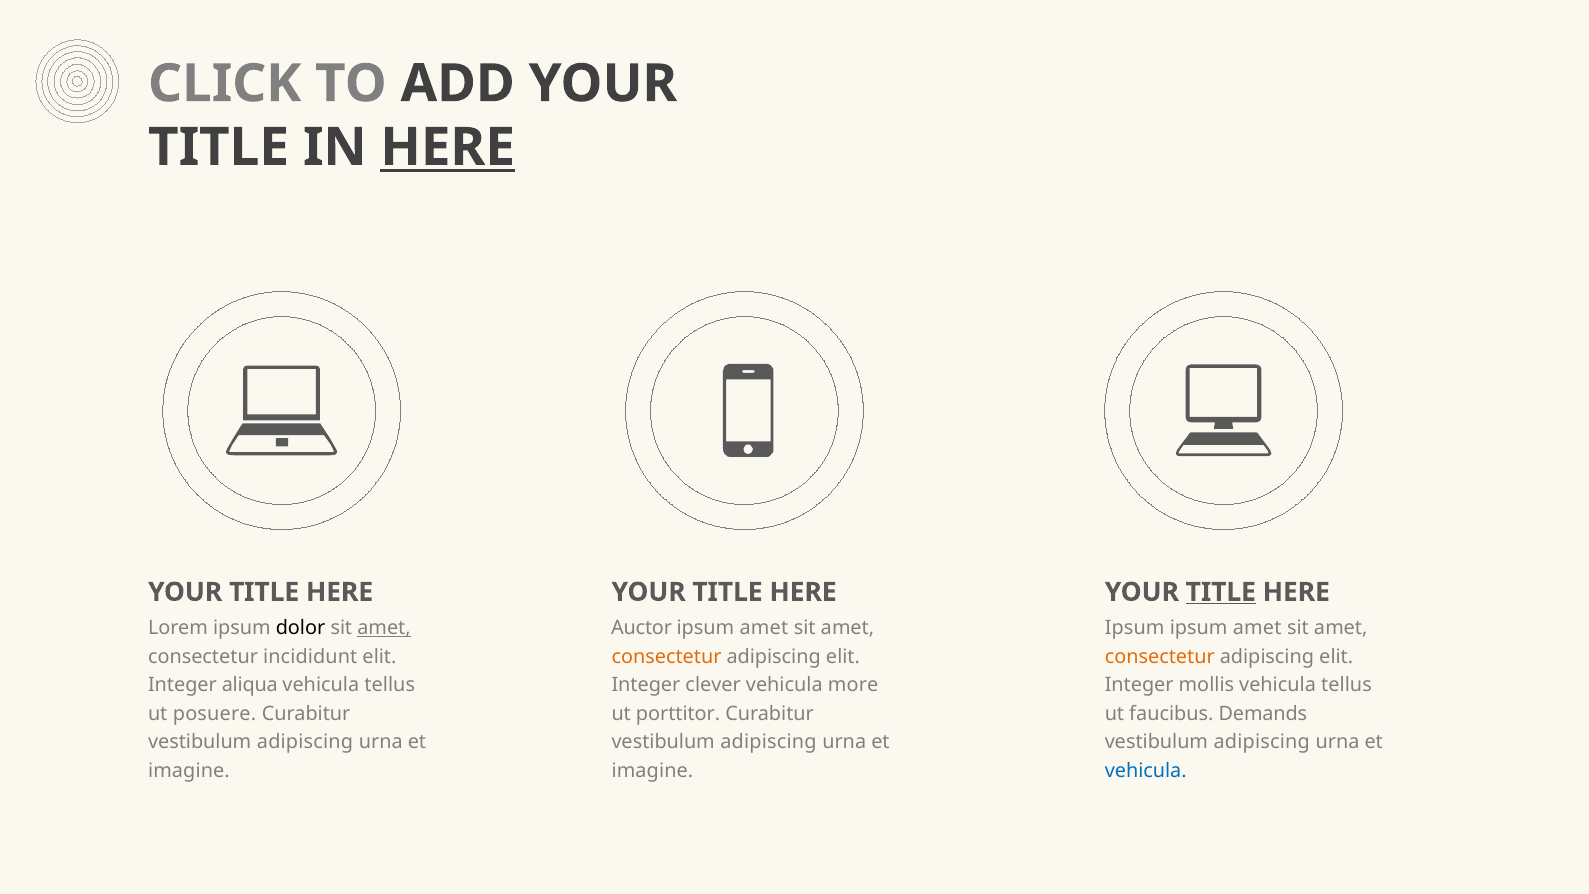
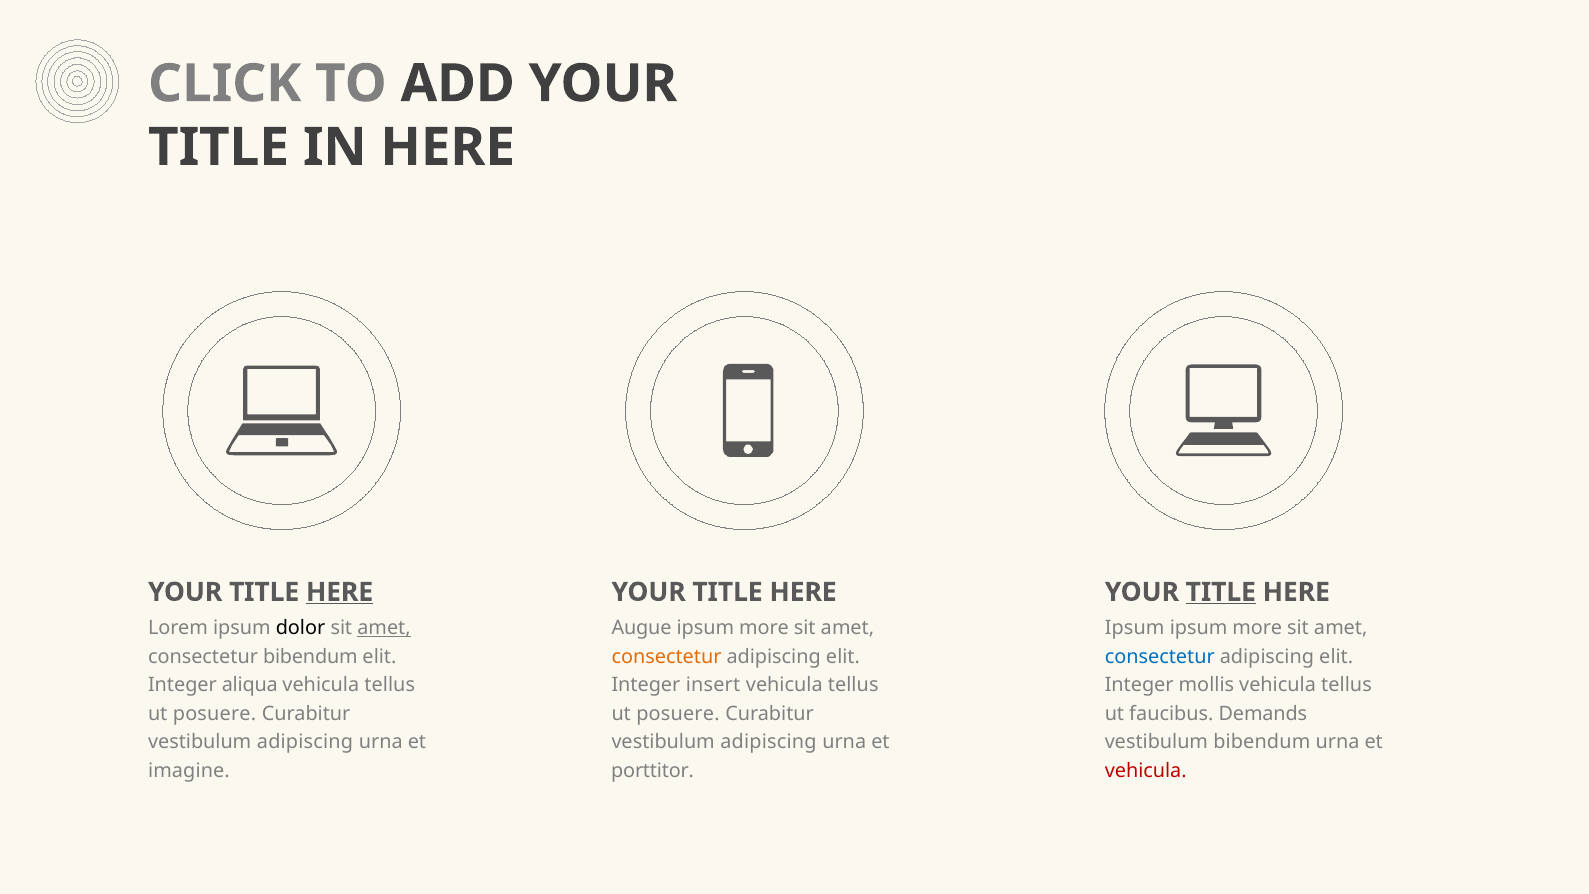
HERE at (448, 147) underline: present -> none
HERE at (340, 592) underline: none -> present
Auctor: Auctor -> Augue
amet at (764, 628): amet -> more
amet at (1257, 628): amet -> more
consectetur incididunt: incididunt -> bibendum
consectetur at (1160, 656) colour: orange -> blue
clever: clever -> insert
more at (853, 685): more -> tellus
porttitor at (678, 714): porttitor -> posuere
adipiscing at (1262, 742): adipiscing -> bibendum
imagine at (652, 771): imagine -> porttitor
vehicula at (1146, 771) colour: blue -> red
